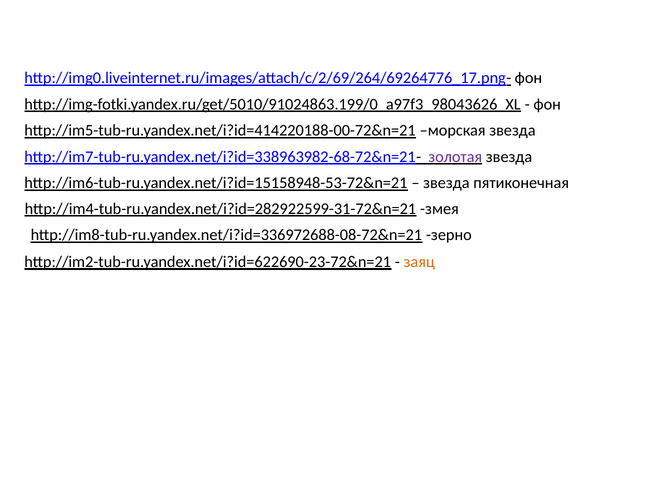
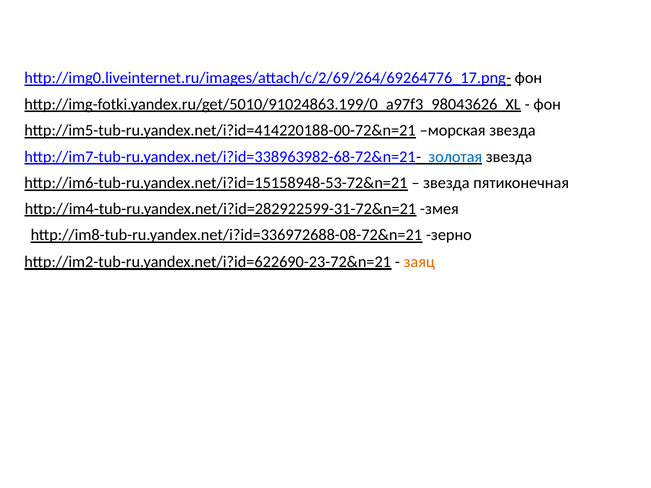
золотая colour: purple -> blue
